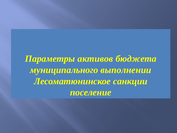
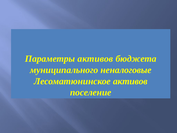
выполнении: выполнении -> неналоговые
Лесоматюнинское санкции: санкции -> активов
